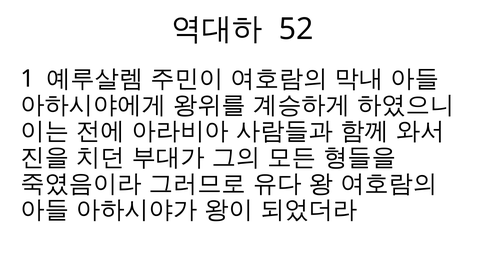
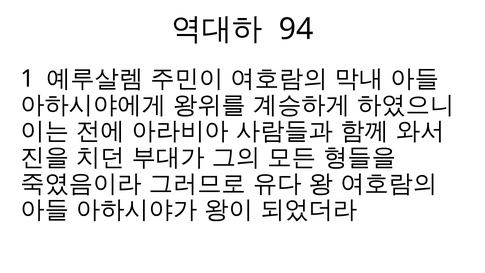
52: 52 -> 94
